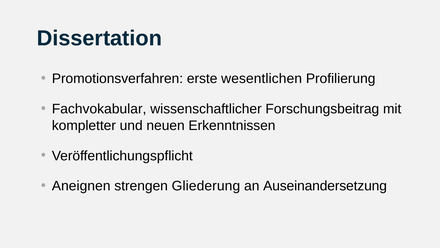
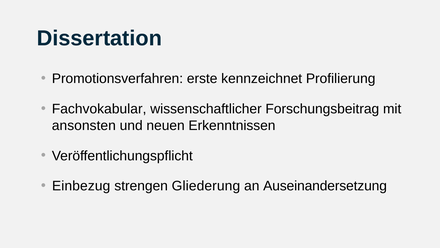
wesentlichen: wesentlichen -> kennzeichnet
kompletter: kompletter -> ansonsten
Aneignen: Aneignen -> Einbezug
